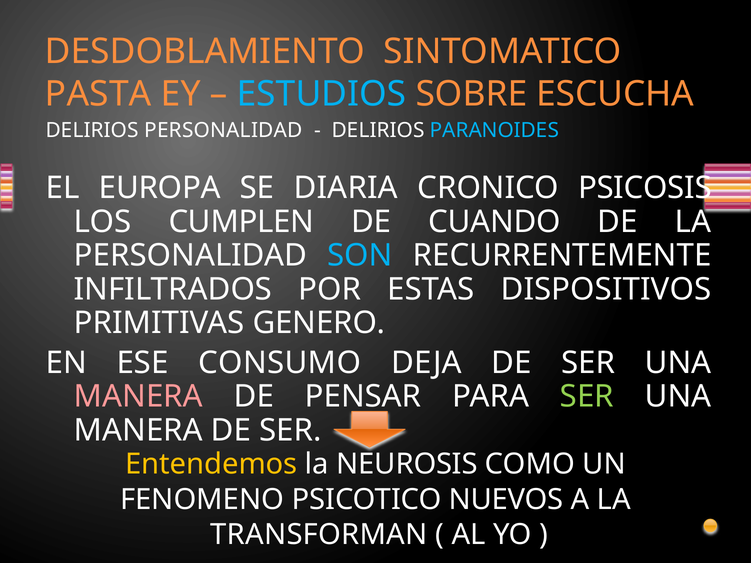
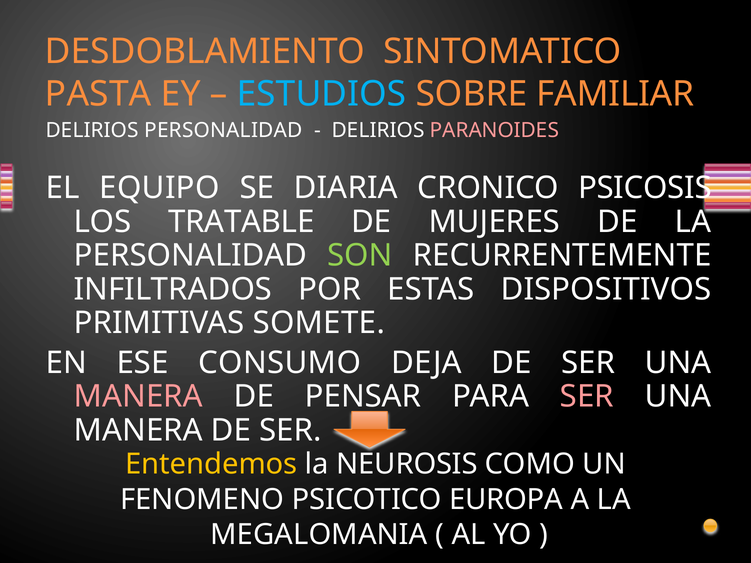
ESCUCHA: ESCUCHA -> FAMILIAR
PARANOIDES colour: light blue -> pink
EUROPA: EUROPA -> EQUIPO
CUMPLEN: CUMPLEN -> TRATABLE
CUANDO: CUANDO -> MUJERES
SON colour: light blue -> light green
GENERO: GENERO -> SOMETE
SER at (587, 397) colour: light green -> pink
NUEVOS: NUEVOS -> EUROPA
TRANSFORMAN: TRANSFORMAN -> MEGALOMANIA
